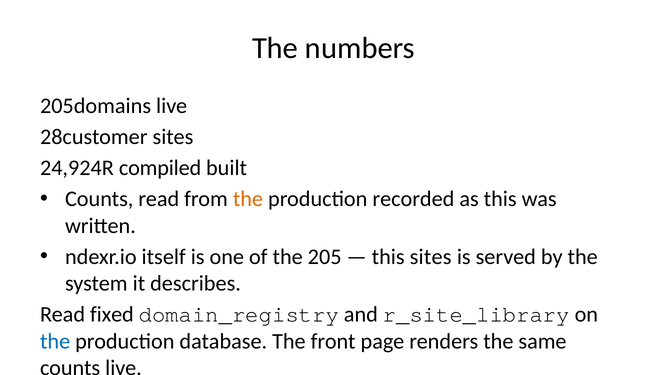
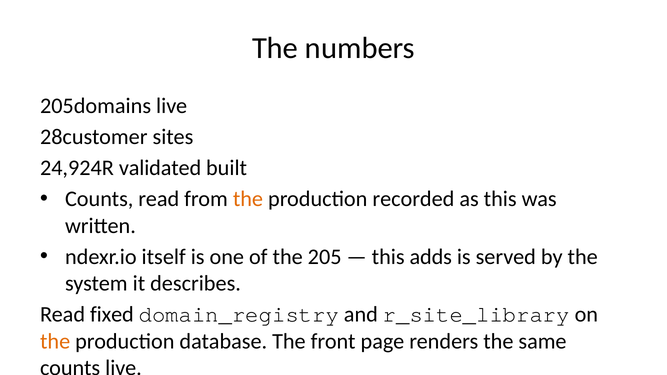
compiled: compiled -> validated
this sites: sites -> adds
the at (55, 341) colour: blue -> orange
